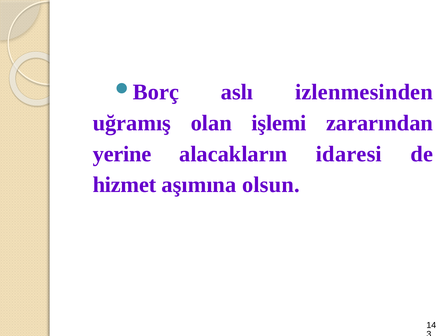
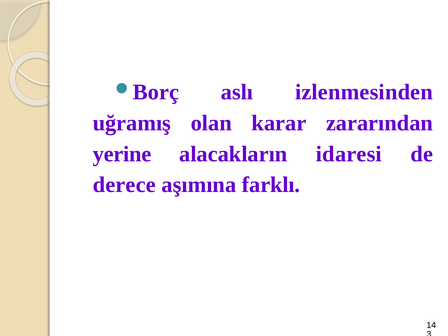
işlemi: işlemi -> karar
hizmet: hizmet -> derece
olsun: olsun -> farklı
